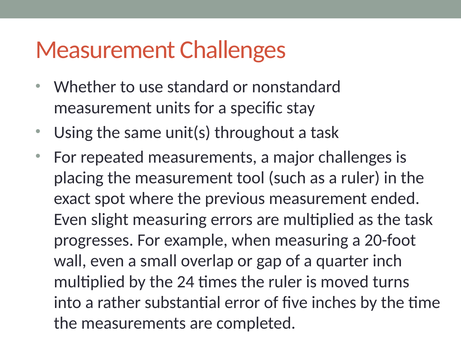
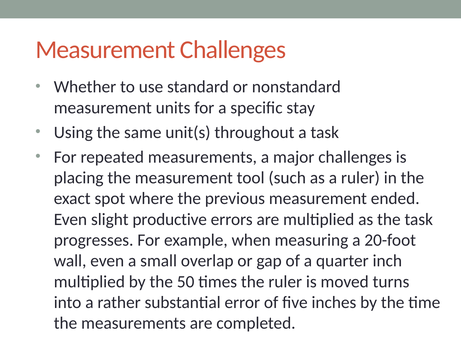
slight measuring: measuring -> productive
24: 24 -> 50
